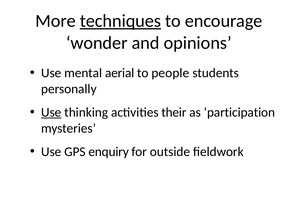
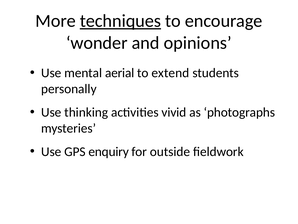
people: people -> extend
Use at (51, 112) underline: present -> none
their: their -> vivid
participation: participation -> photographs
